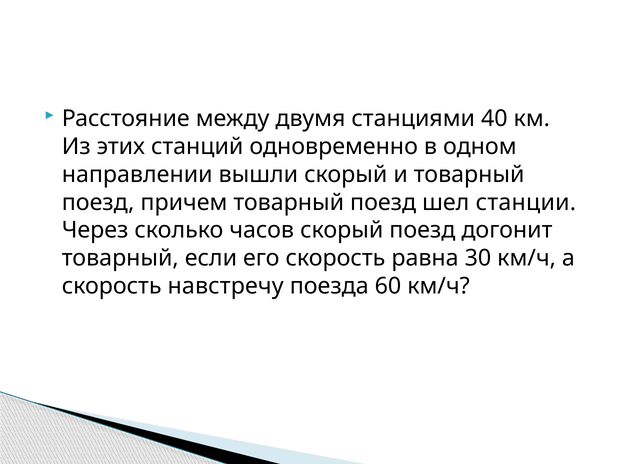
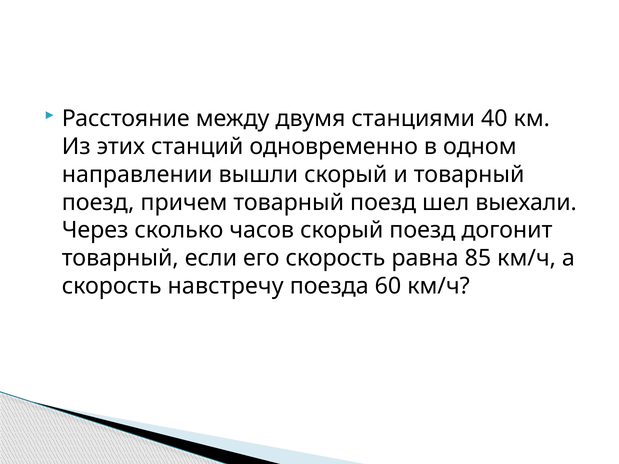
станции: станции -> выехали
30: 30 -> 85
